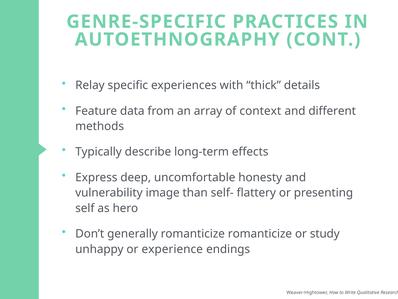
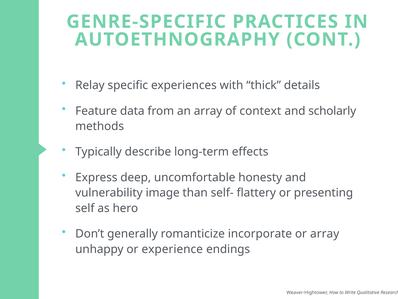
different: different -> scholarly
romanticize romanticize: romanticize -> incorporate
or study: study -> array
